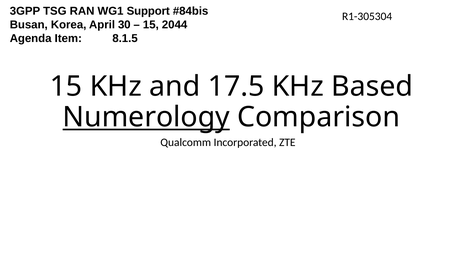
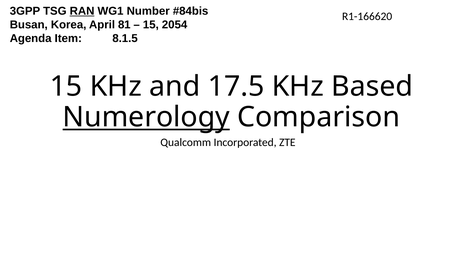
RAN underline: none -> present
Support: Support -> Number
R1-305304: R1-305304 -> R1-166620
30: 30 -> 81
2044: 2044 -> 2054
